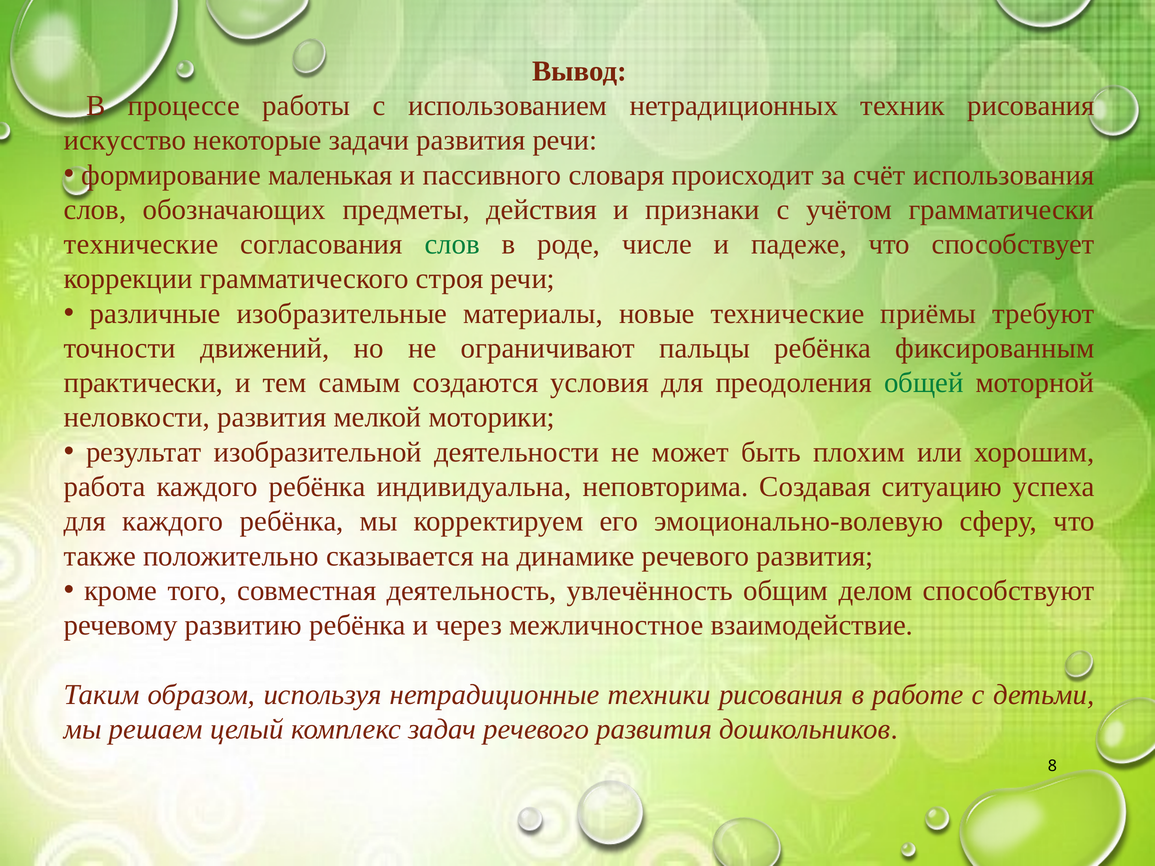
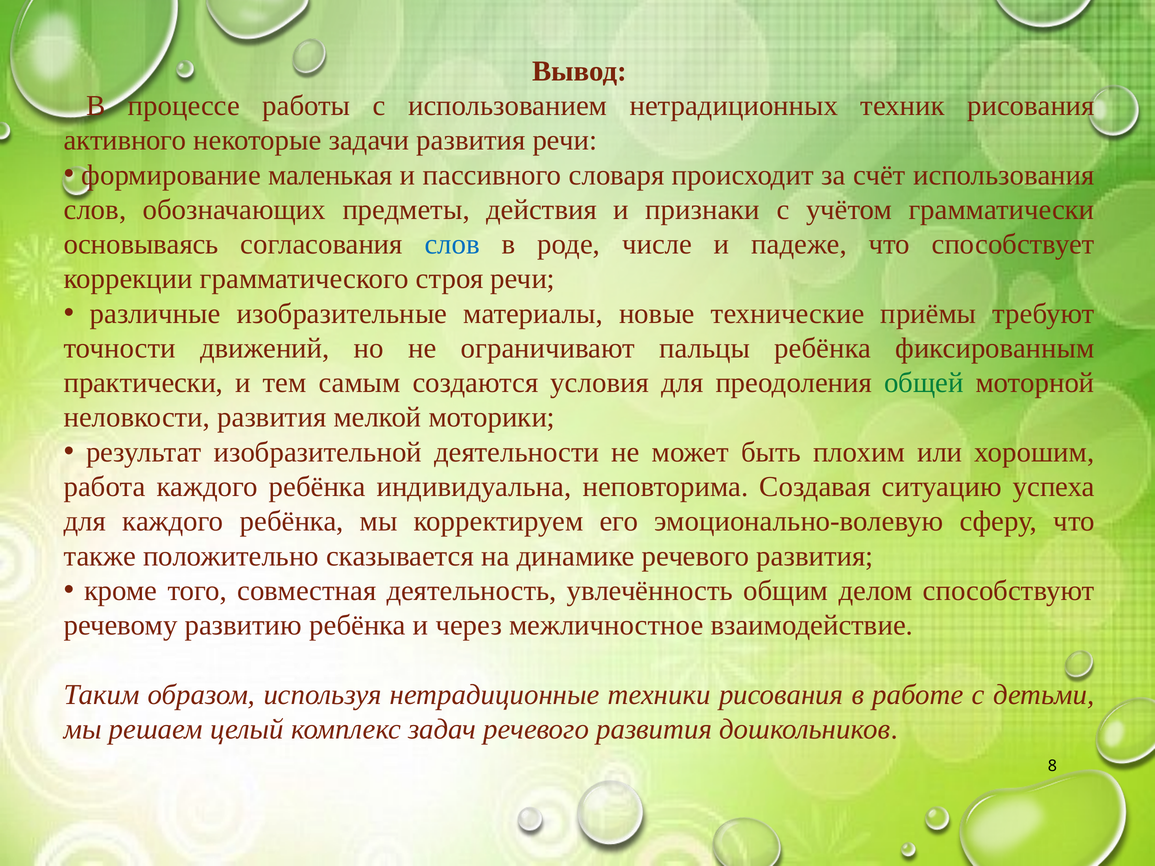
искусство: искусство -> активного
технические at (141, 244): технические -> основываясь
слов at (452, 244) colour: green -> blue
